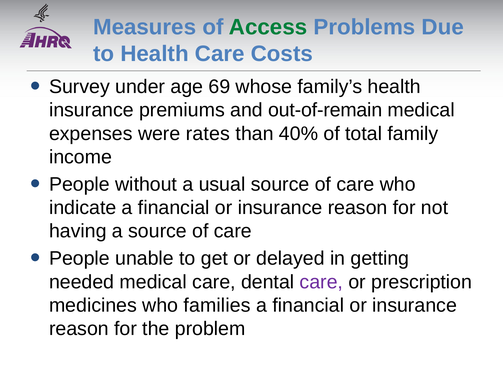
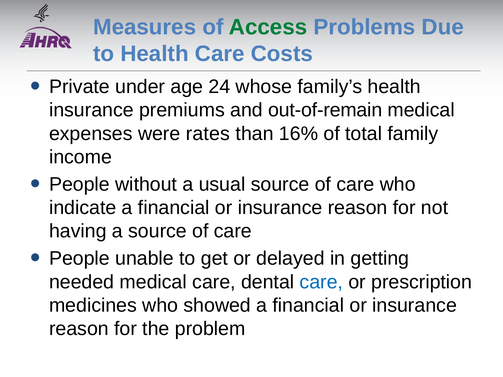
Survey: Survey -> Private
69: 69 -> 24
40%: 40% -> 16%
care at (321, 282) colour: purple -> blue
families: families -> showed
